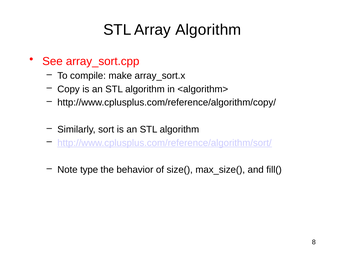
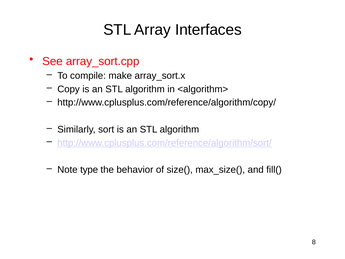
Array Algorithm: Algorithm -> Interfaces
